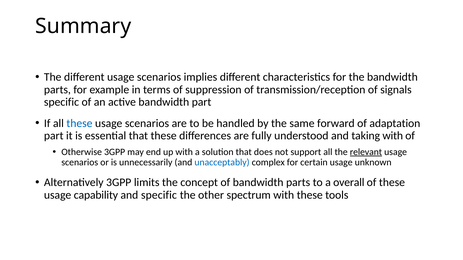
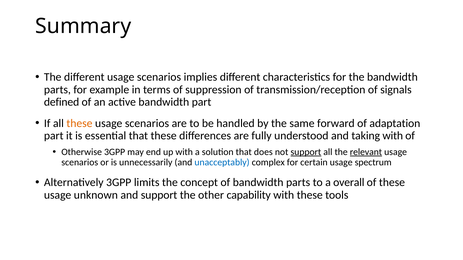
specific at (61, 102): specific -> defined
these at (79, 123) colour: blue -> orange
support at (306, 152) underline: none -> present
unknown: unknown -> spectrum
capability: capability -> unknown
and specific: specific -> support
spectrum: spectrum -> capability
